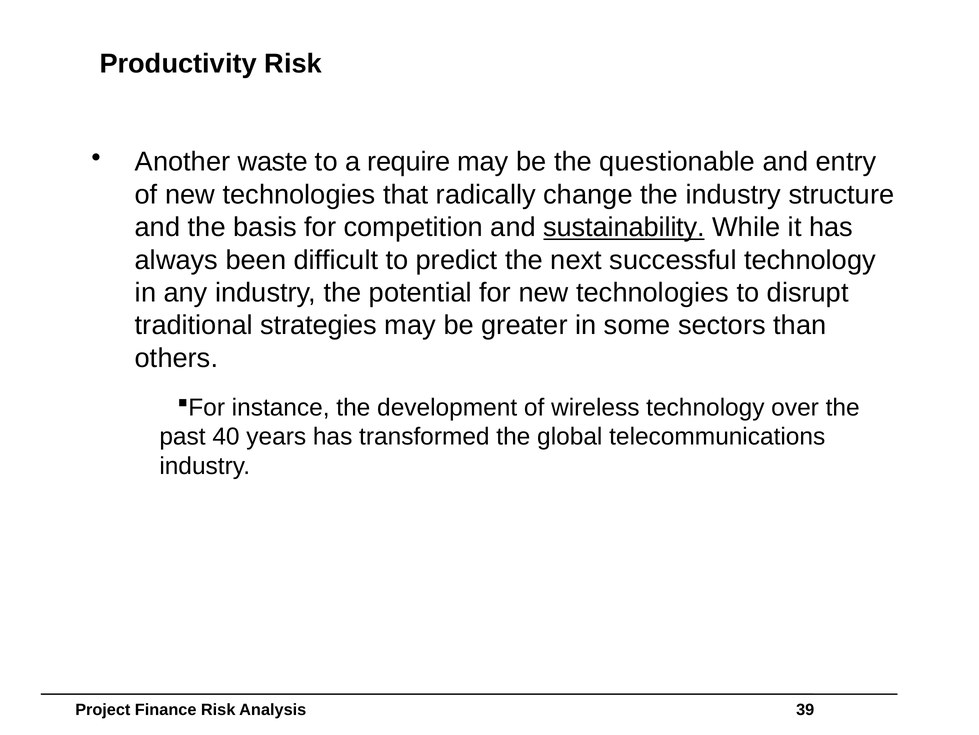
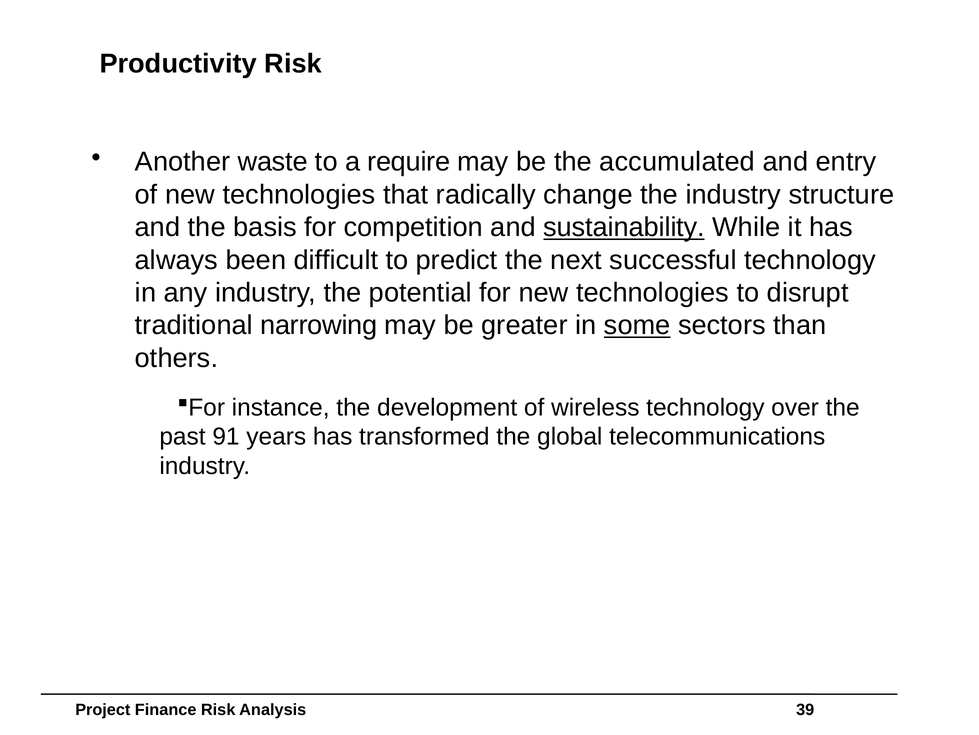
questionable: questionable -> accumulated
strategies: strategies -> narrowing
some underline: none -> present
40: 40 -> 91
